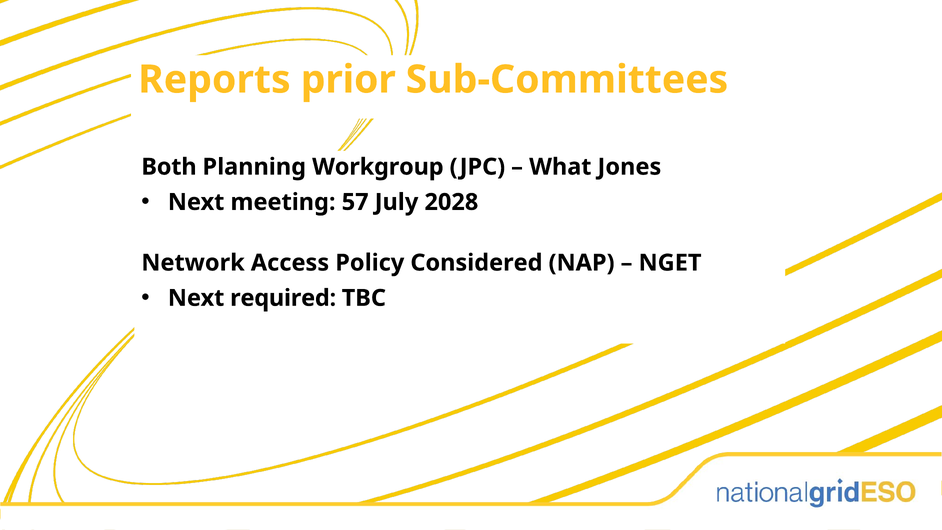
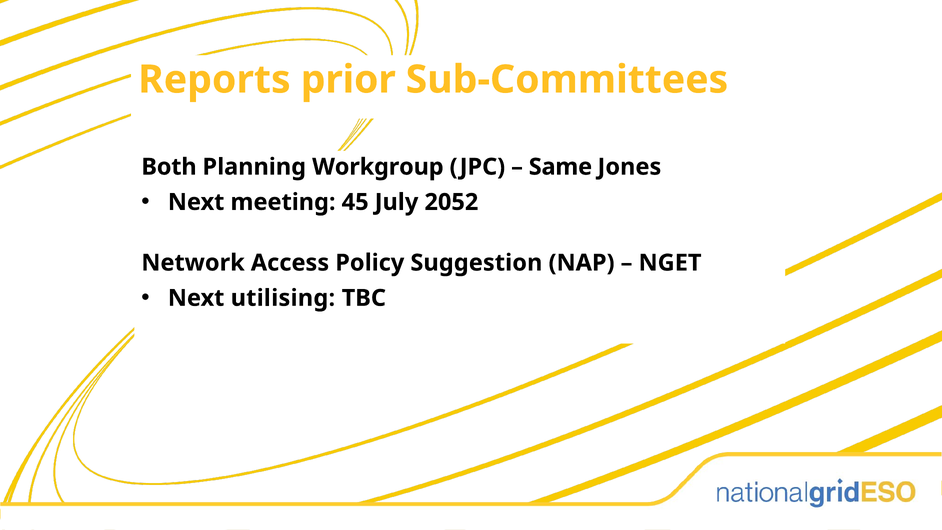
What: What -> Same
57: 57 -> 45
2028: 2028 -> 2052
Considered: Considered -> Suggestion
required: required -> utilising
